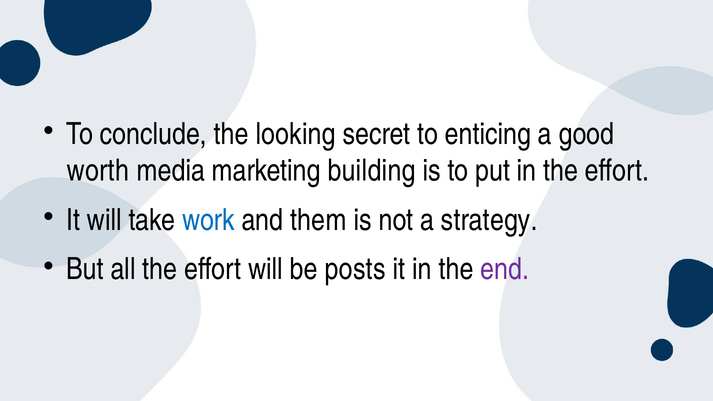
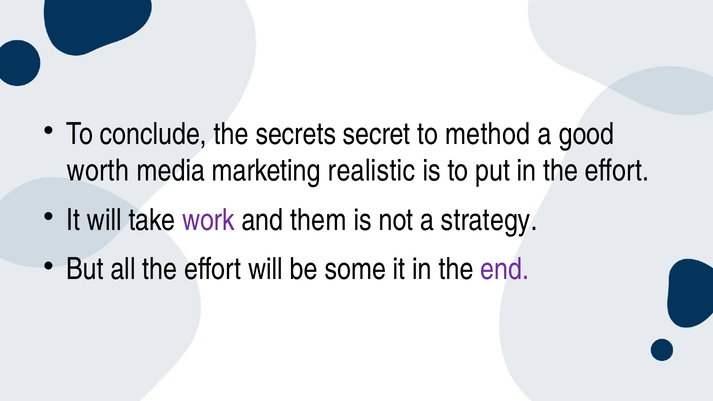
looking: looking -> secrets
enticing: enticing -> method
building: building -> realistic
work colour: blue -> purple
posts: posts -> some
